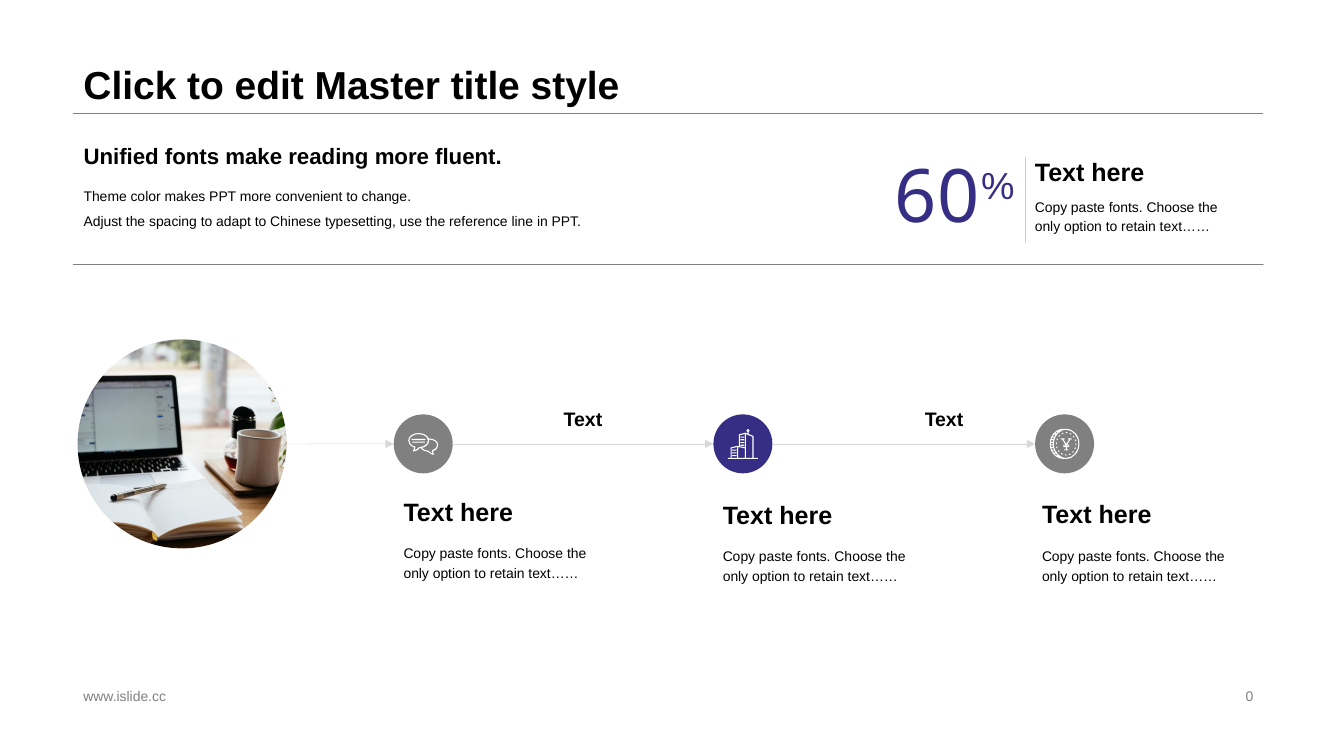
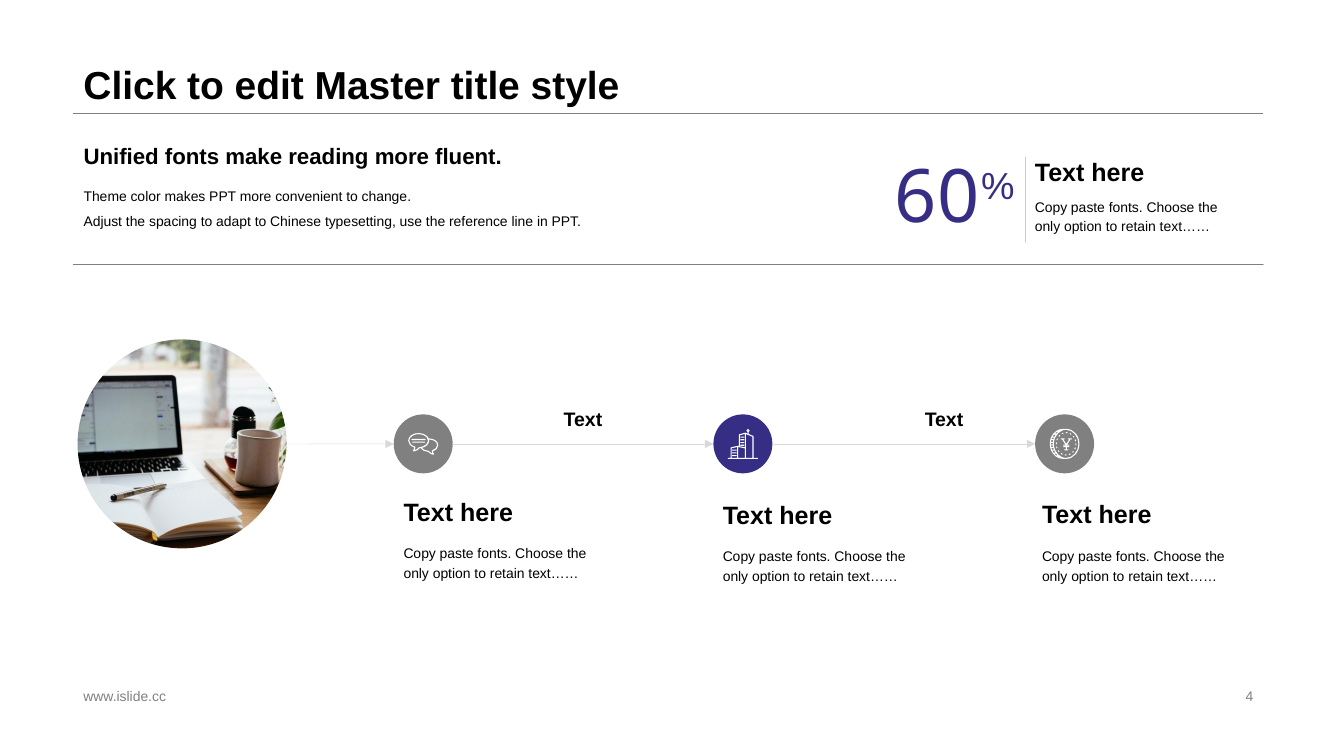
0: 0 -> 4
